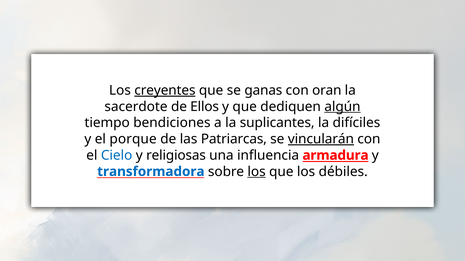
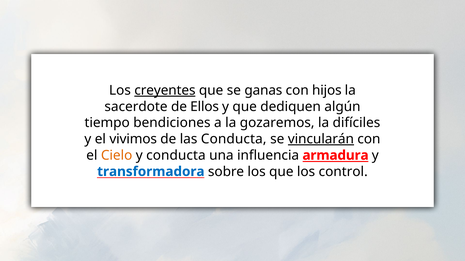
oran: oran -> hijos
algún underline: present -> none
suplicantes: suplicantes -> gozaremos
porque: porque -> vivimos
las Patriarcas: Patriarcas -> Conducta
Cielo colour: blue -> orange
y religiosas: religiosas -> conducta
los at (257, 172) underline: present -> none
débiles: débiles -> control
